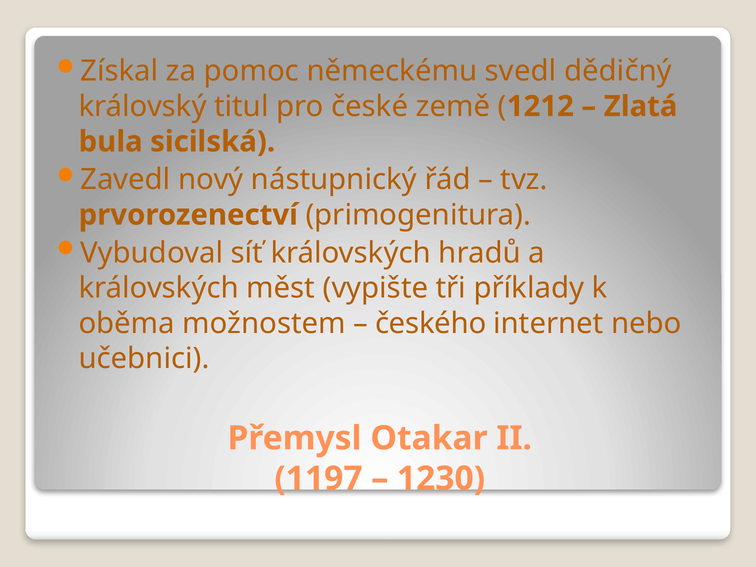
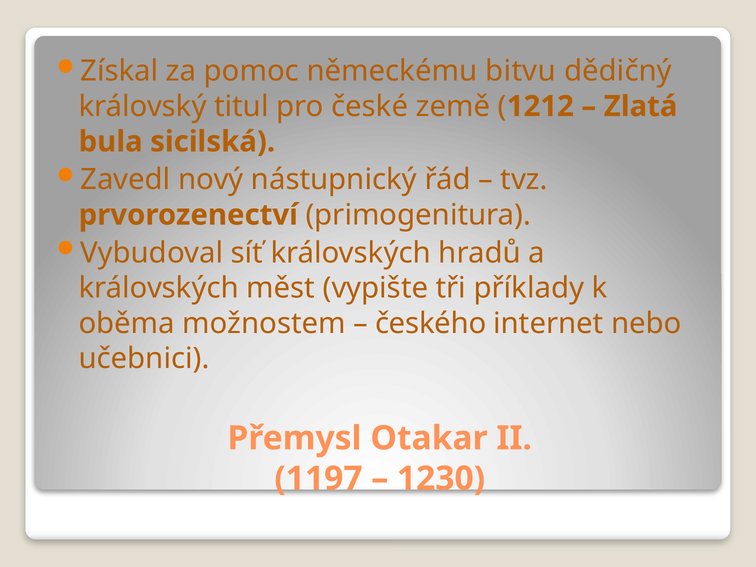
svedl: svedl -> bitvu
